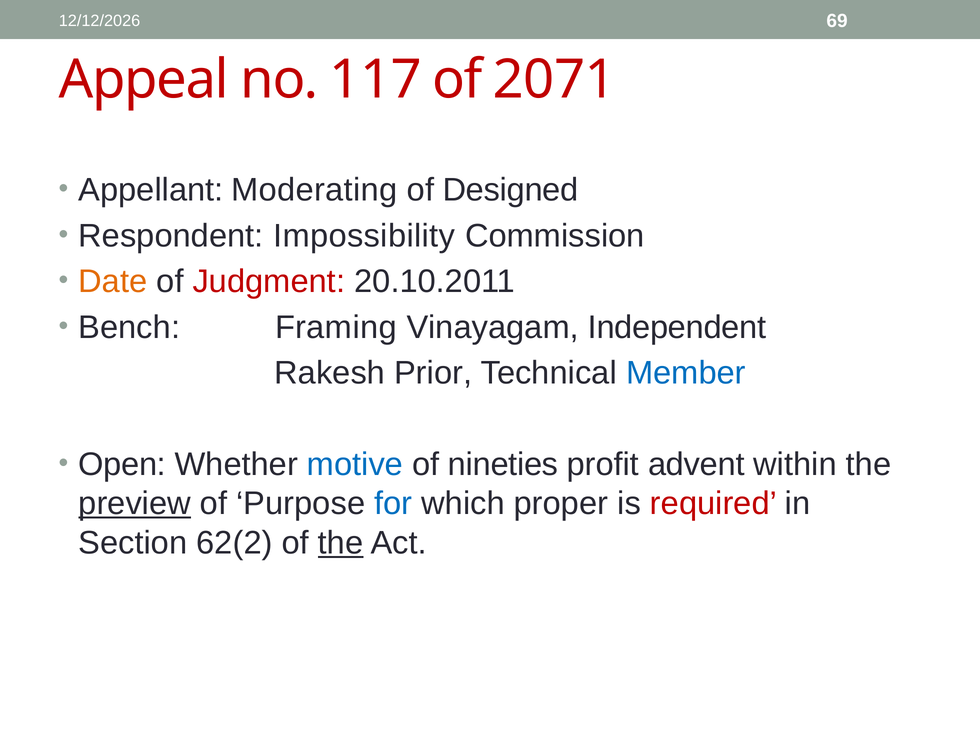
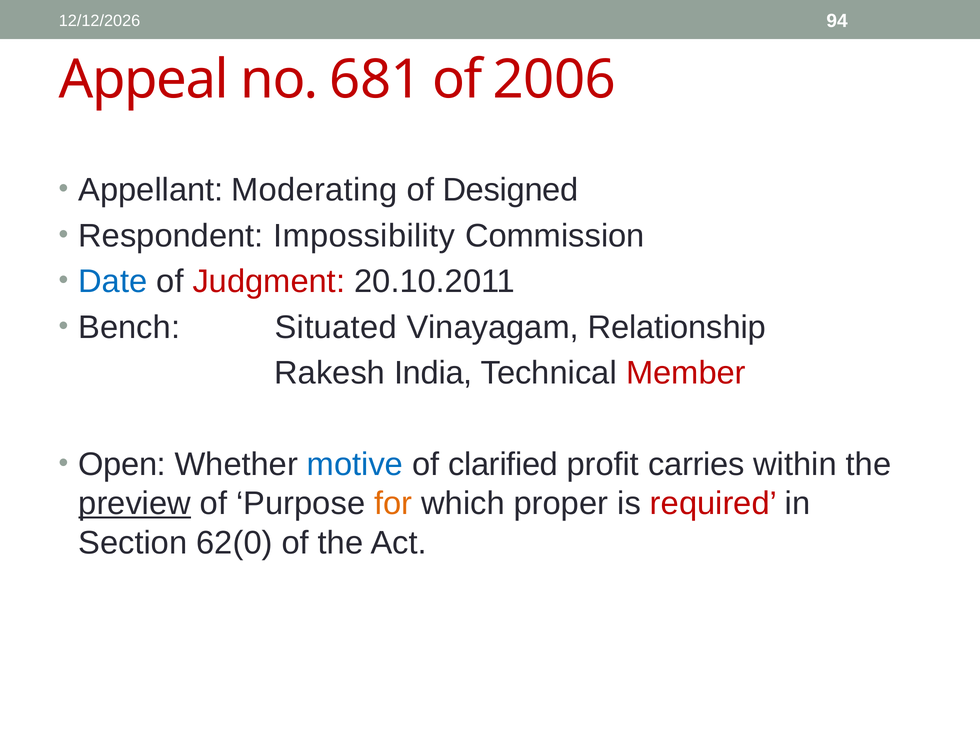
69: 69 -> 94
117: 117 -> 681
2071: 2071 -> 2006
Date colour: orange -> blue
Framing: Framing -> Situated
Independent: Independent -> Relationship
Prior: Prior -> India
Member colour: blue -> red
nineties: nineties -> clarified
advent: advent -> carries
for colour: blue -> orange
62(2: 62(2 -> 62(0
the at (341, 543) underline: present -> none
